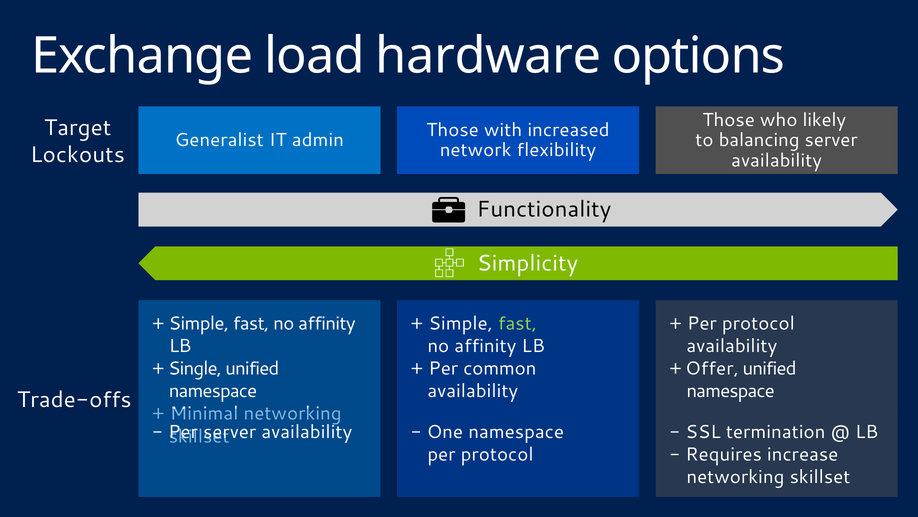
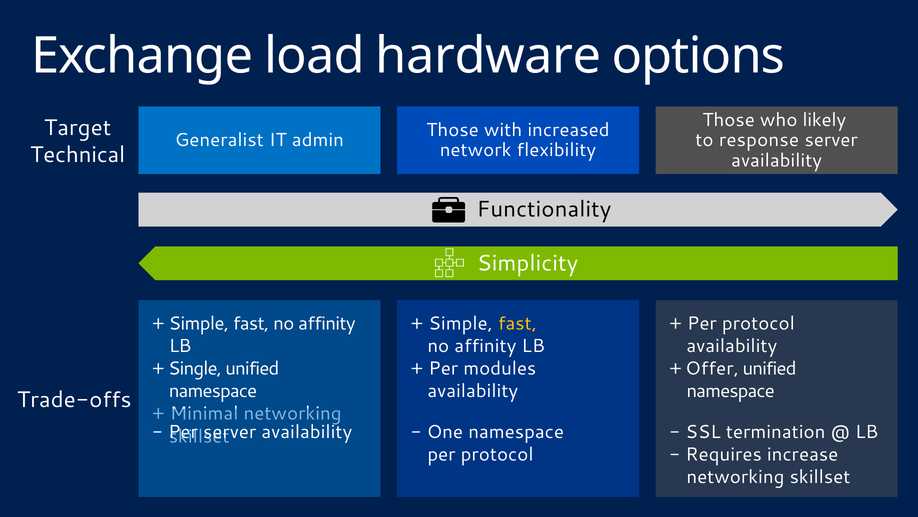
balancing: balancing -> response
Lockouts: Lockouts -> Technical
fast at (518, 323) colour: light green -> yellow
common: common -> modules
